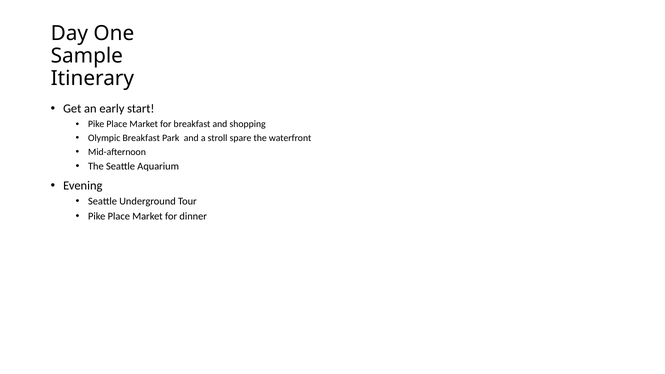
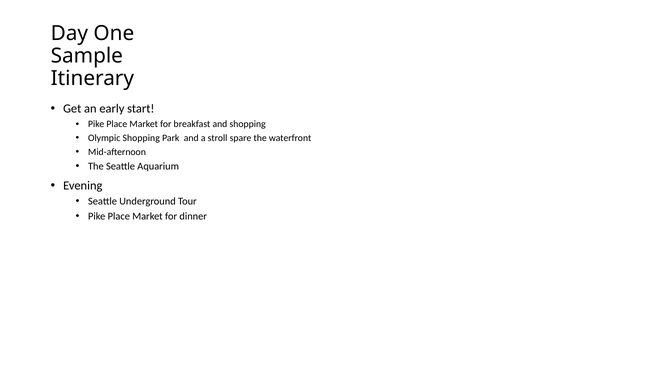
Olympic Breakfast: Breakfast -> Shopping
